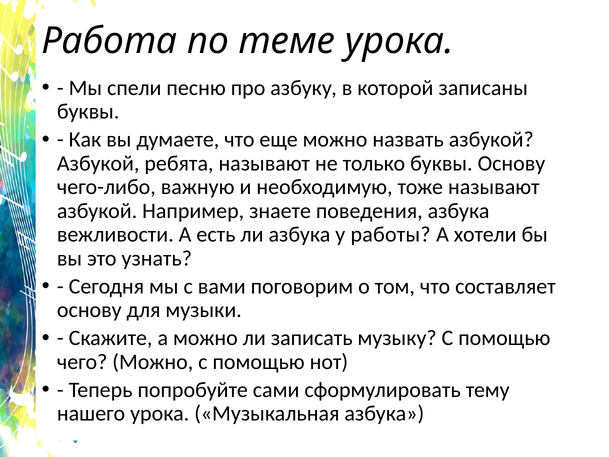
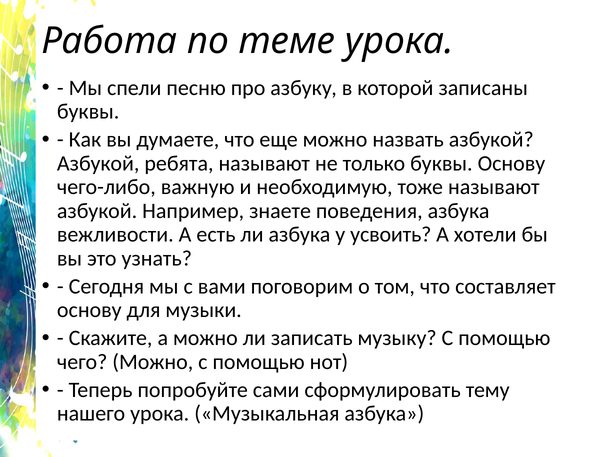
работы: работы -> усвоить
